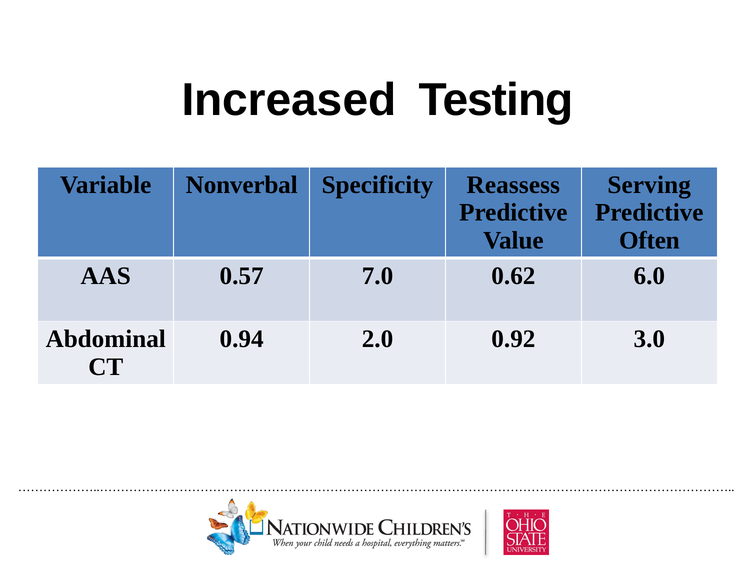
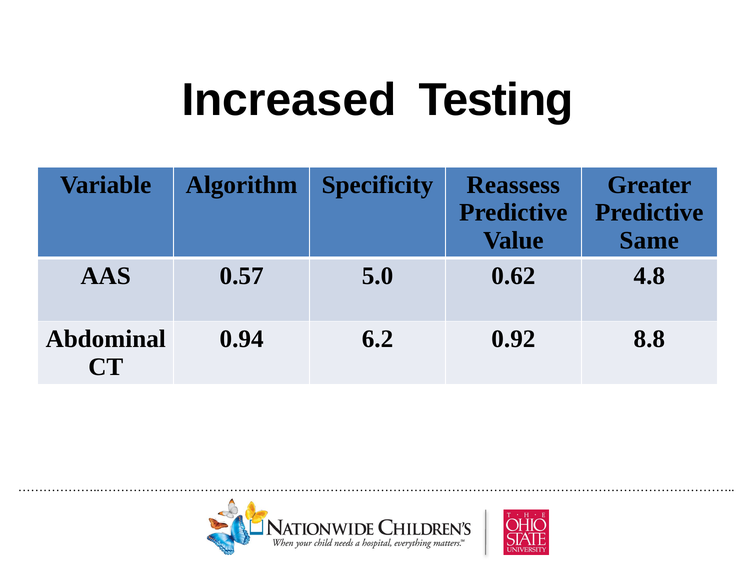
Nonverbal: Nonverbal -> Algorithm
Serving: Serving -> Greater
Often: Often -> Same
7.0: 7.0 -> 5.0
6.0: 6.0 -> 4.8
2.0: 2.0 -> 6.2
3.0: 3.0 -> 8.8
